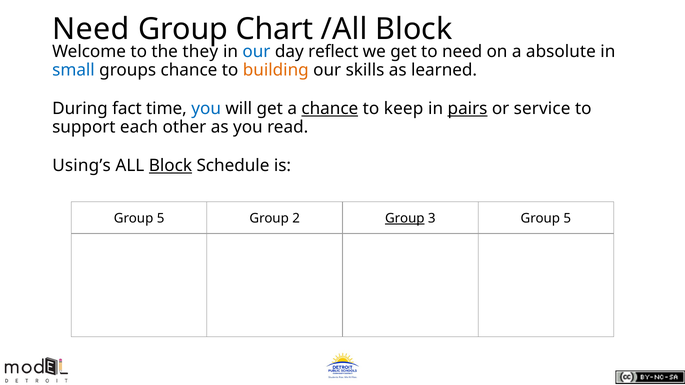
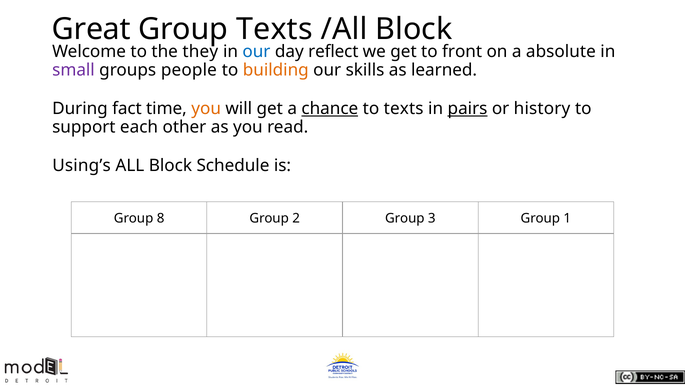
Need at (91, 29): Need -> Great
Group Chart: Chart -> Texts
to need: need -> front
small colour: blue -> purple
groups chance: chance -> people
you at (206, 109) colour: blue -> orange
to keep: keep -> texts
service: service -> history
Block at (170, 166) underline: present -> none
5 at (161, 219): 5 -> 8
Group at (405, 219) underline: present -> none
3 Group 5: 5 -> 1
